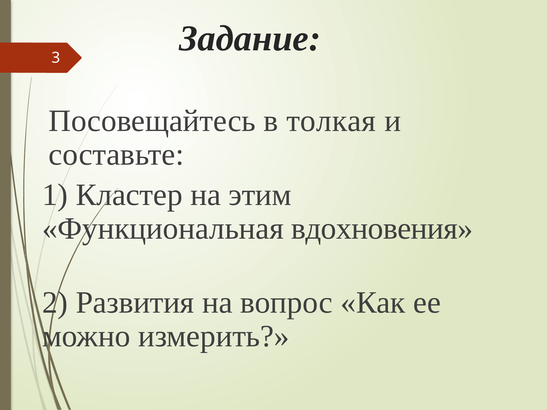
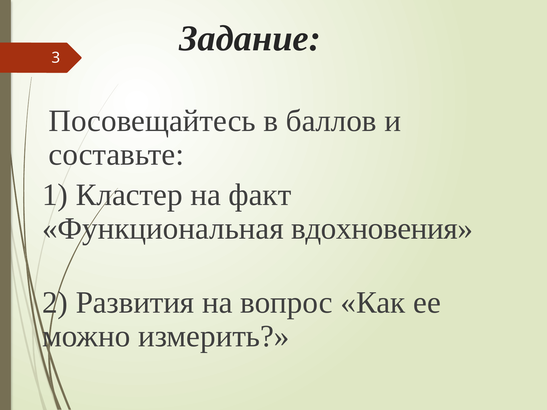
толкая: толкая -> баллов
этим: этим -> факт
